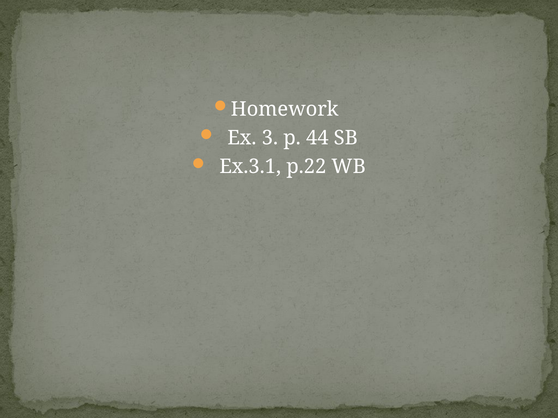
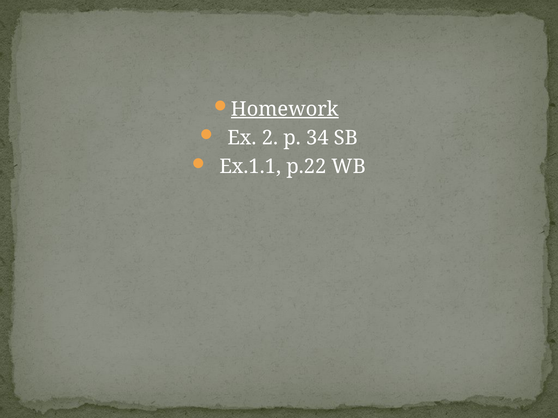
Homework underline: none -> present
3: 3 -> 2
44: 44 -> 34
Ex.3.1: Ex.3.1 -> Ex.1.1
